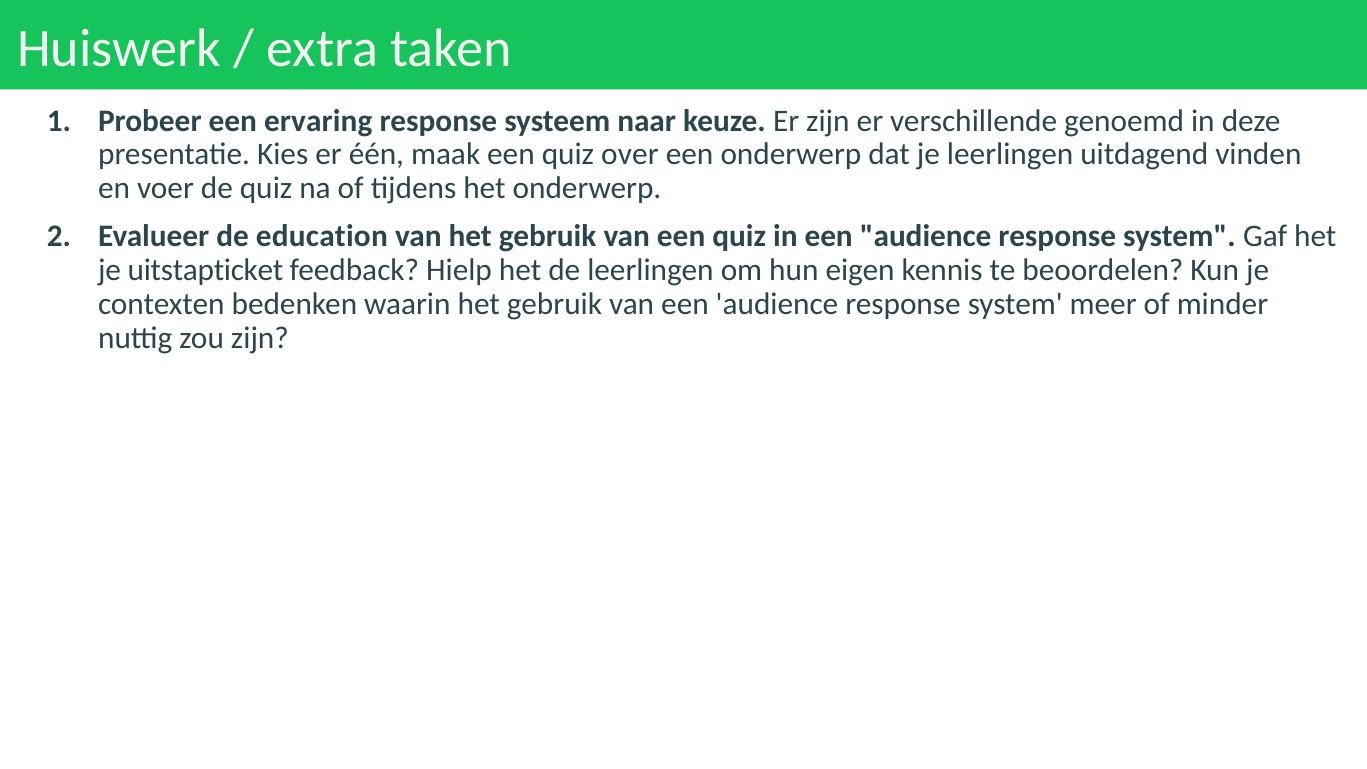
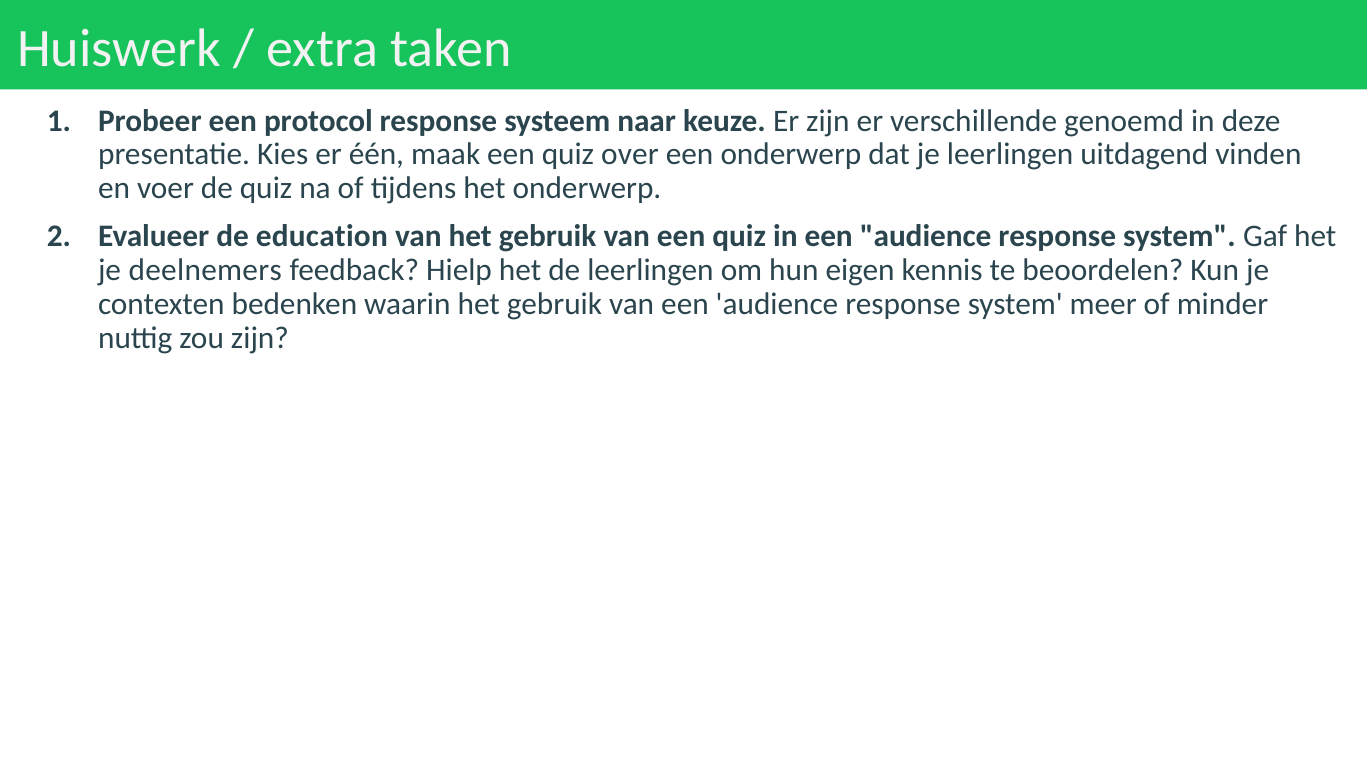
ervaring: ervaring -> protocol
uitstapticket: uitstapticket -> deelnemers
